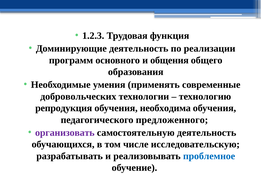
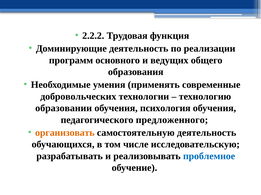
1.2.3: 1.2.3 -> 2.2.2
общения: общения -> ведущих
репродукция: репродукция -> образовании
необходима: необходима -> психология
организовать colour: purple -> orange
